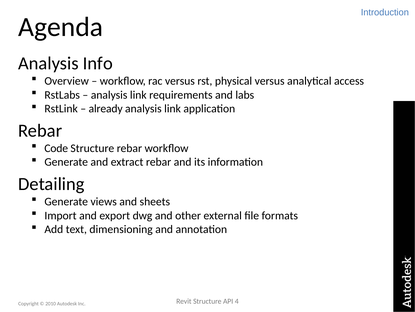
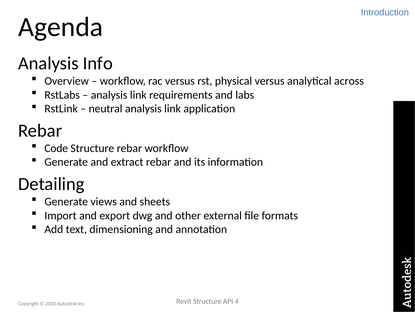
access: access -> across
already: already -> neutral
